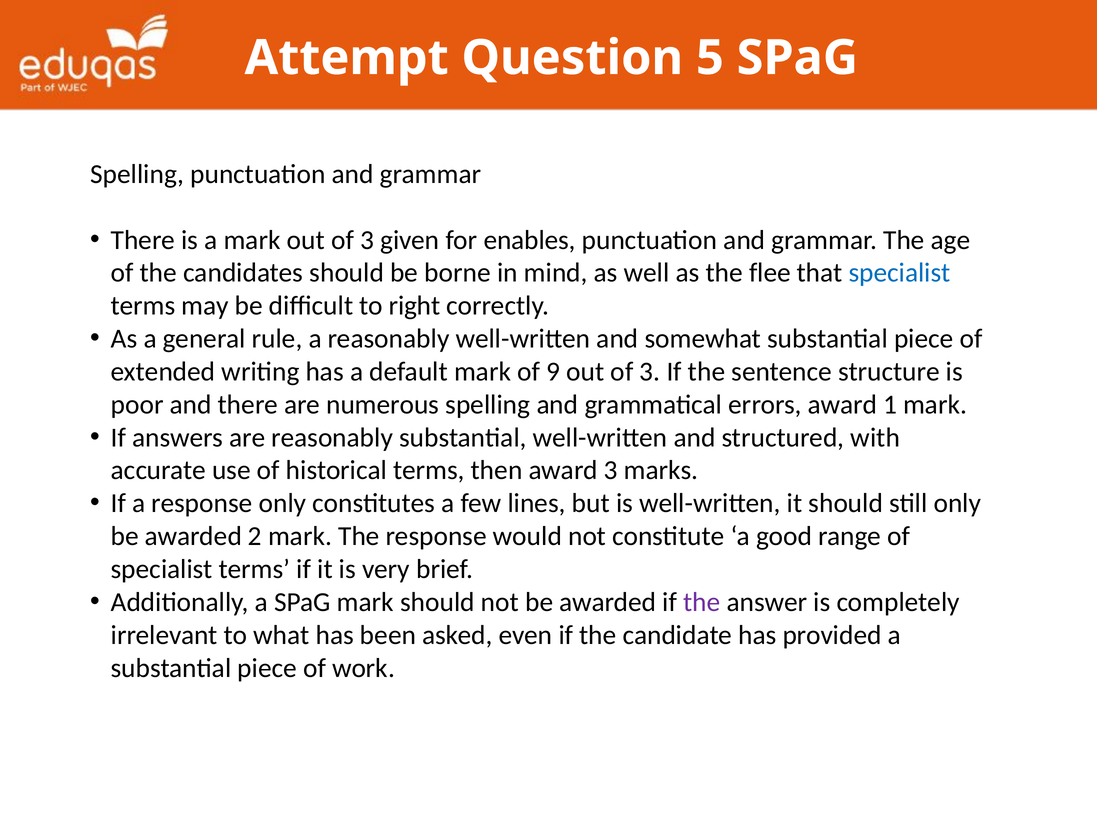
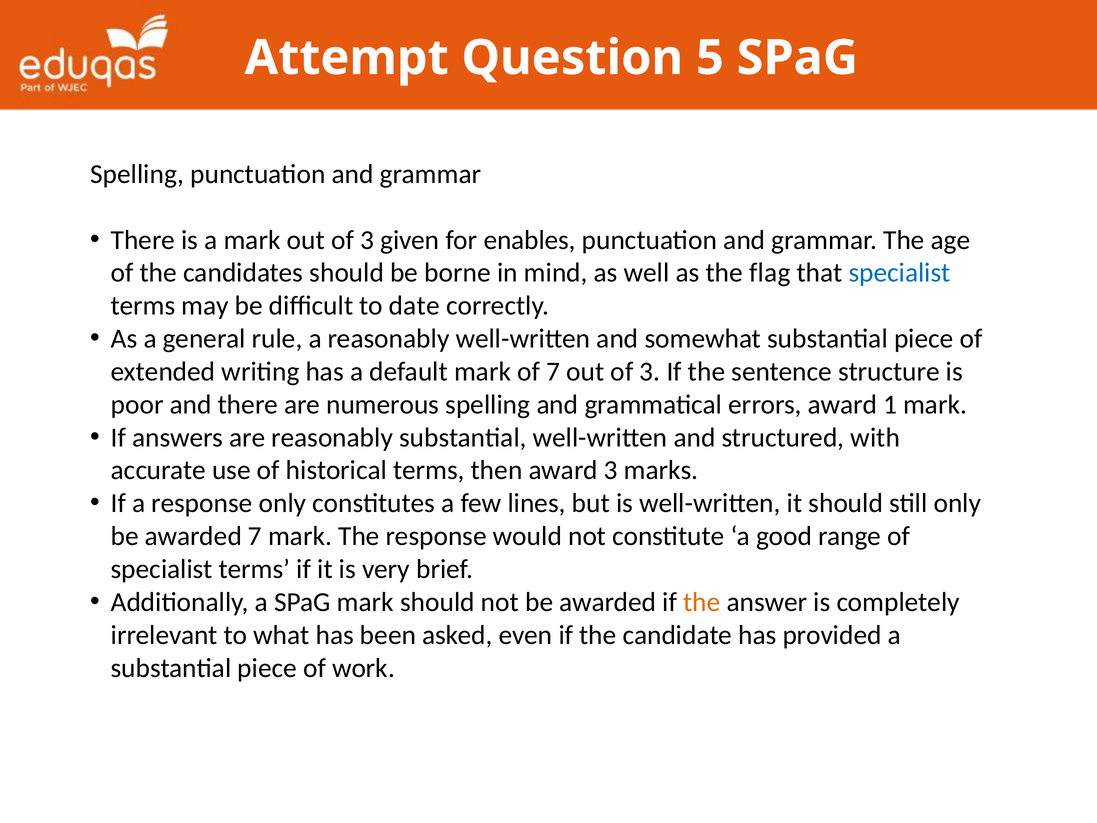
flee: flee -> flag
right: right -> date
of 9: 9 -> 7
awarded 2: 2 -> 7
the at (702, 602) colour: purple -> orange
